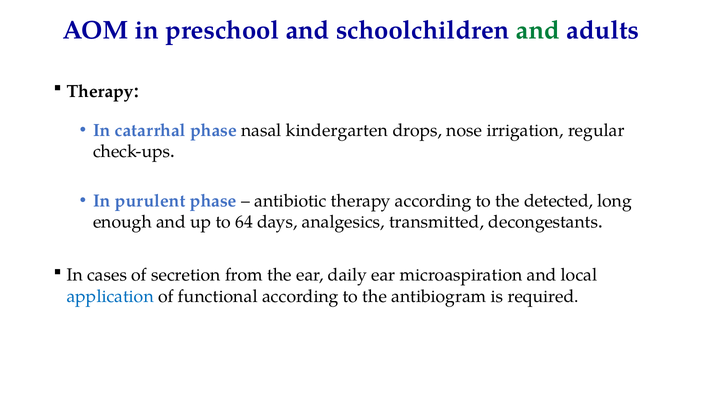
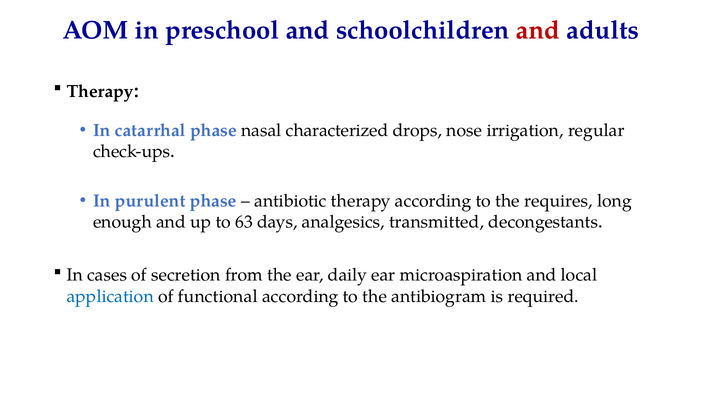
and at (538, 30) colour: green -> red
kindergarten: kindergarten -> characterized
detected: detected -> requires
64: 64 -> 63
